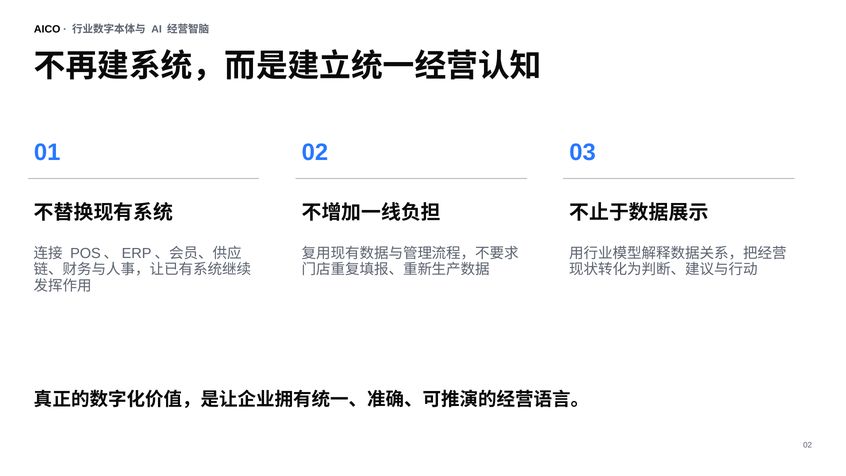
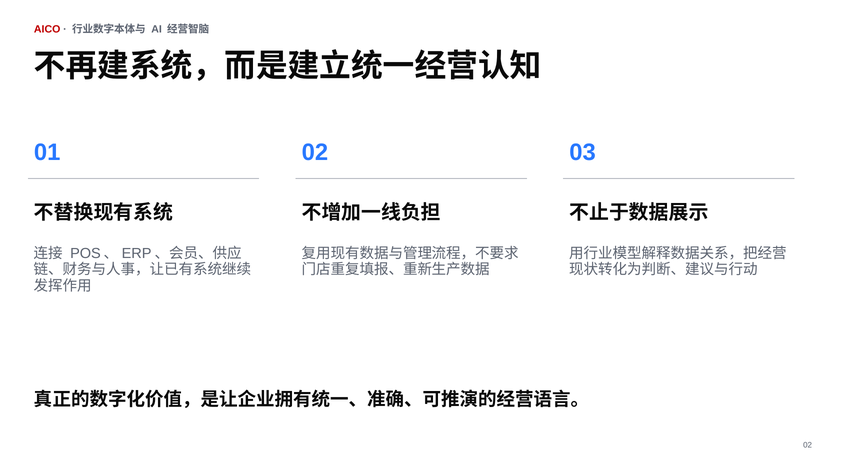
AICO colour: black -> red
